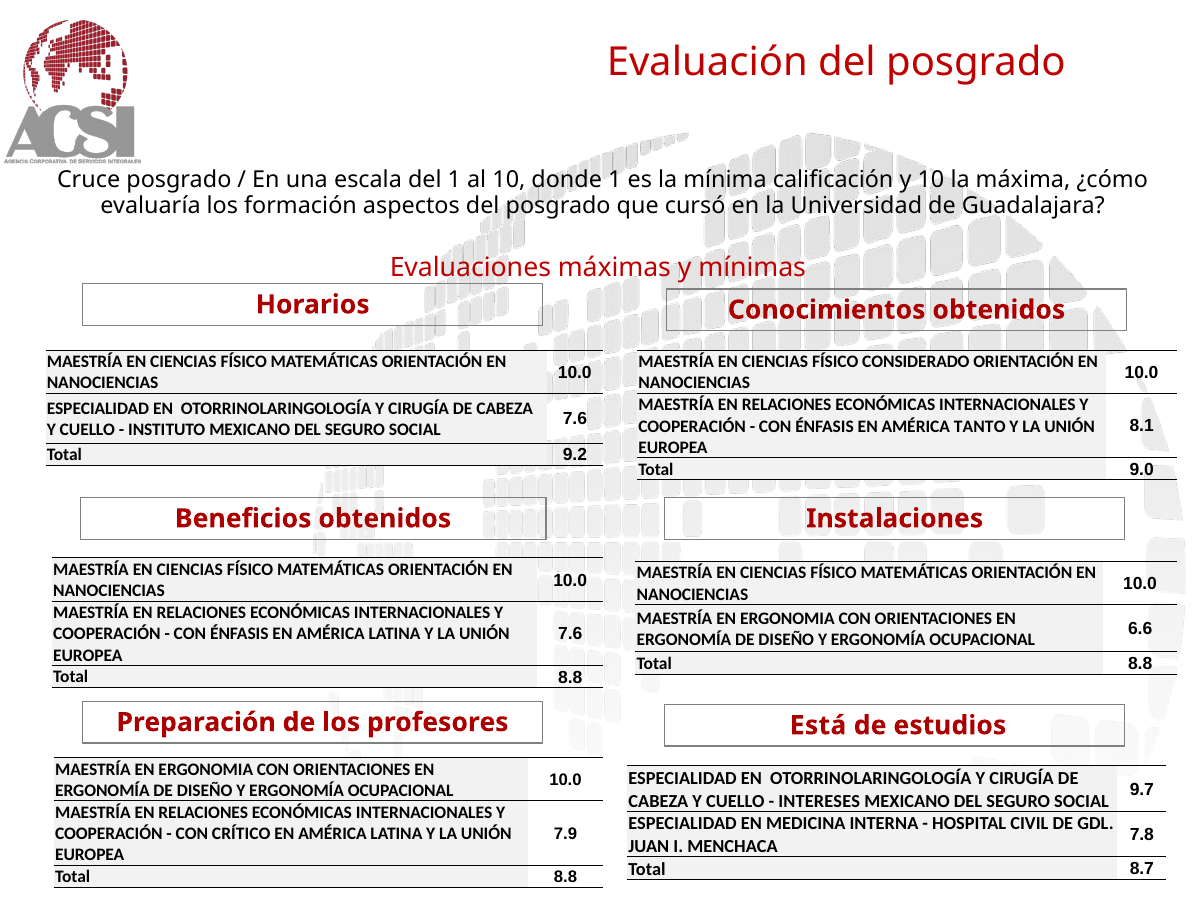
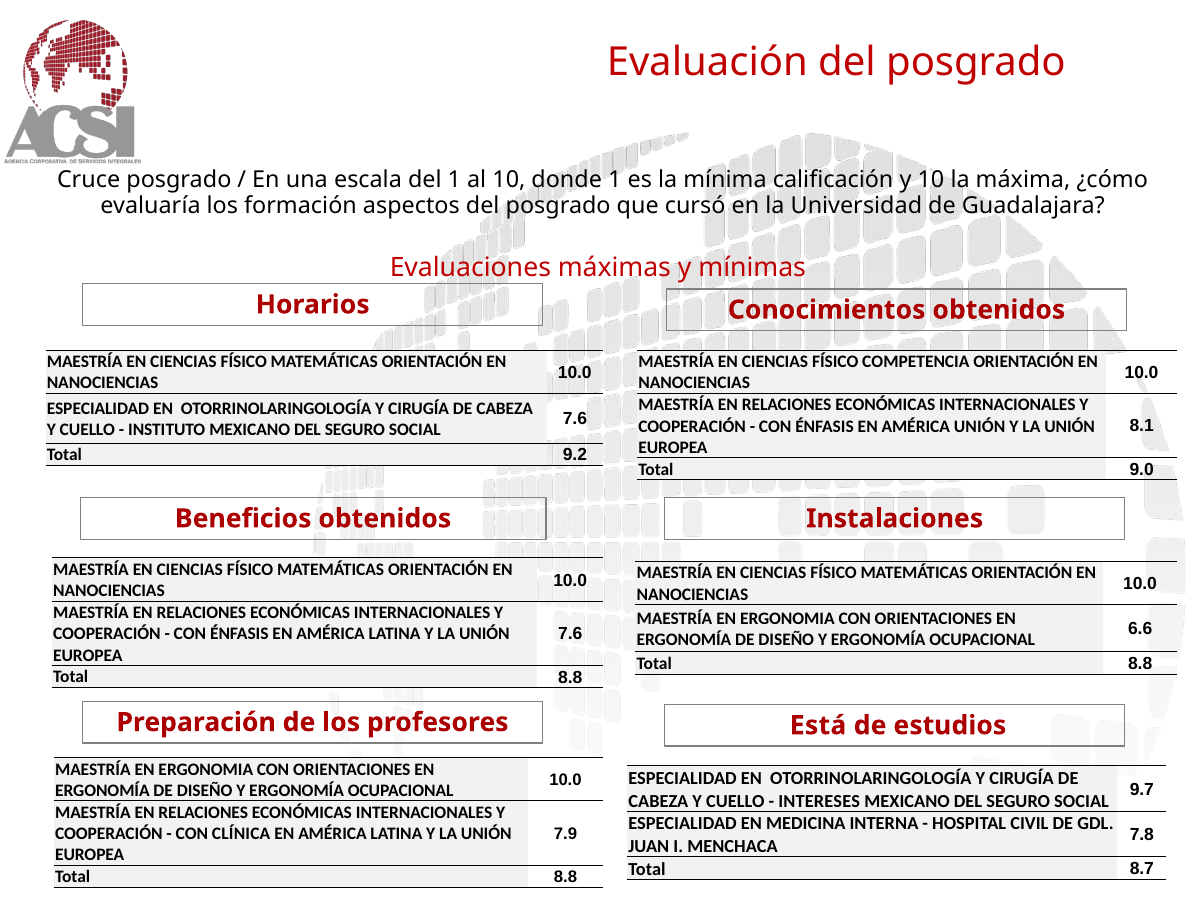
CONSIDERADO: CONSIDERADO -> COMPETENCIA
AMÉRICA TANTO: TANTO -> UNIÓN
CRÍTICO: CRÍTICO -> CLÍNICA
